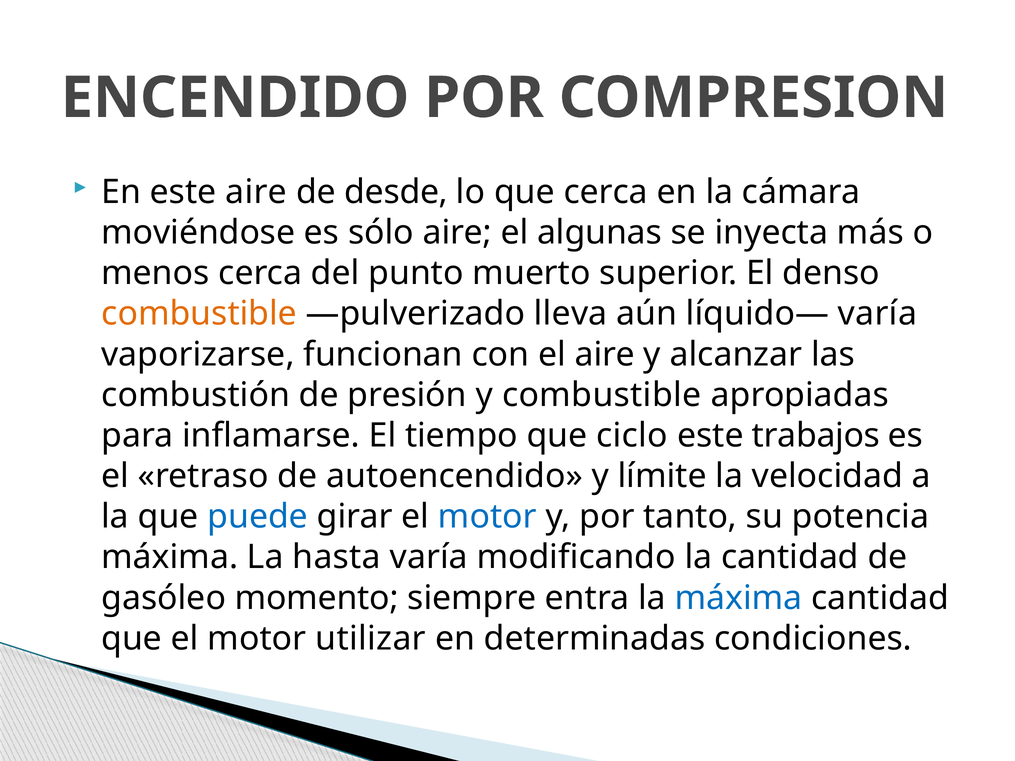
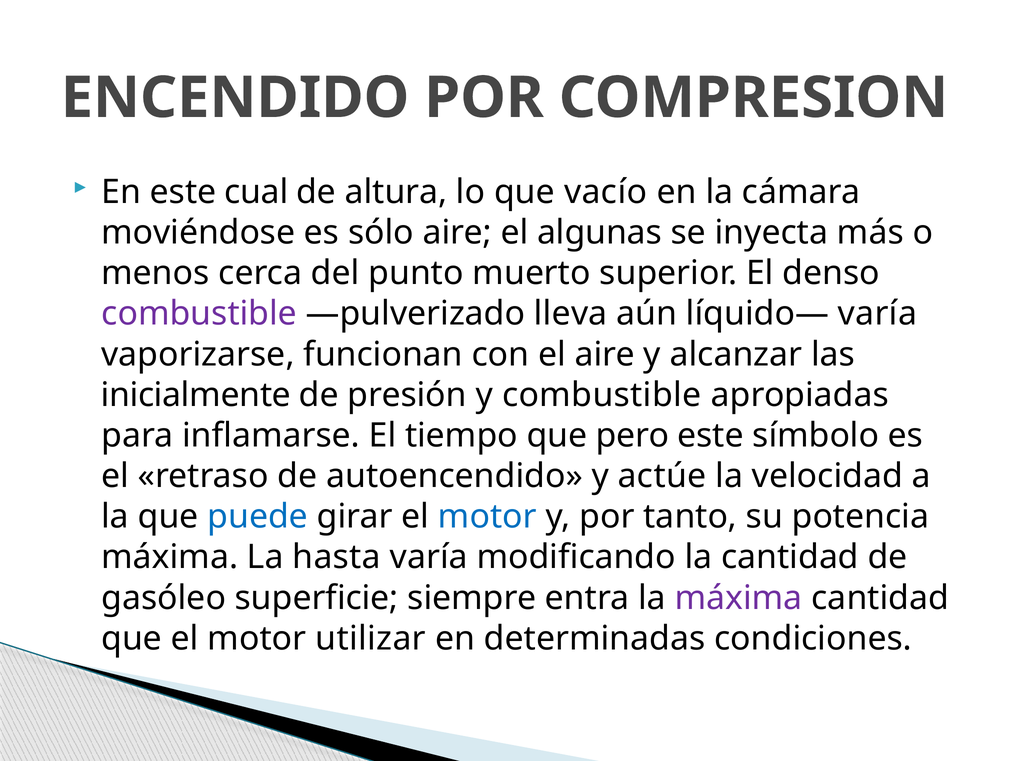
este aire: aire -> cual
desde: desde -> altura
que cerca: cerca -> vacío
combustible at (199, 314) colour: orange -> purple
combustión: combustión -> inicialmente
ciclo: ciclo -> pero
trabajos: trabajos -> símbolo
límite: límite -> actúe
momento: momento -> superficie
máxima at (739, 598) colour: blue -> purple
